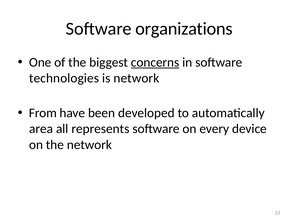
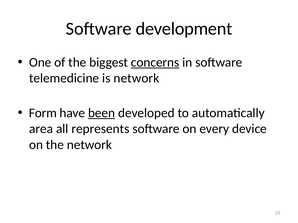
organizations: organizations -> development
technologies: technologies -> telemedicine
From: From -> Form
been underline: none -> present
